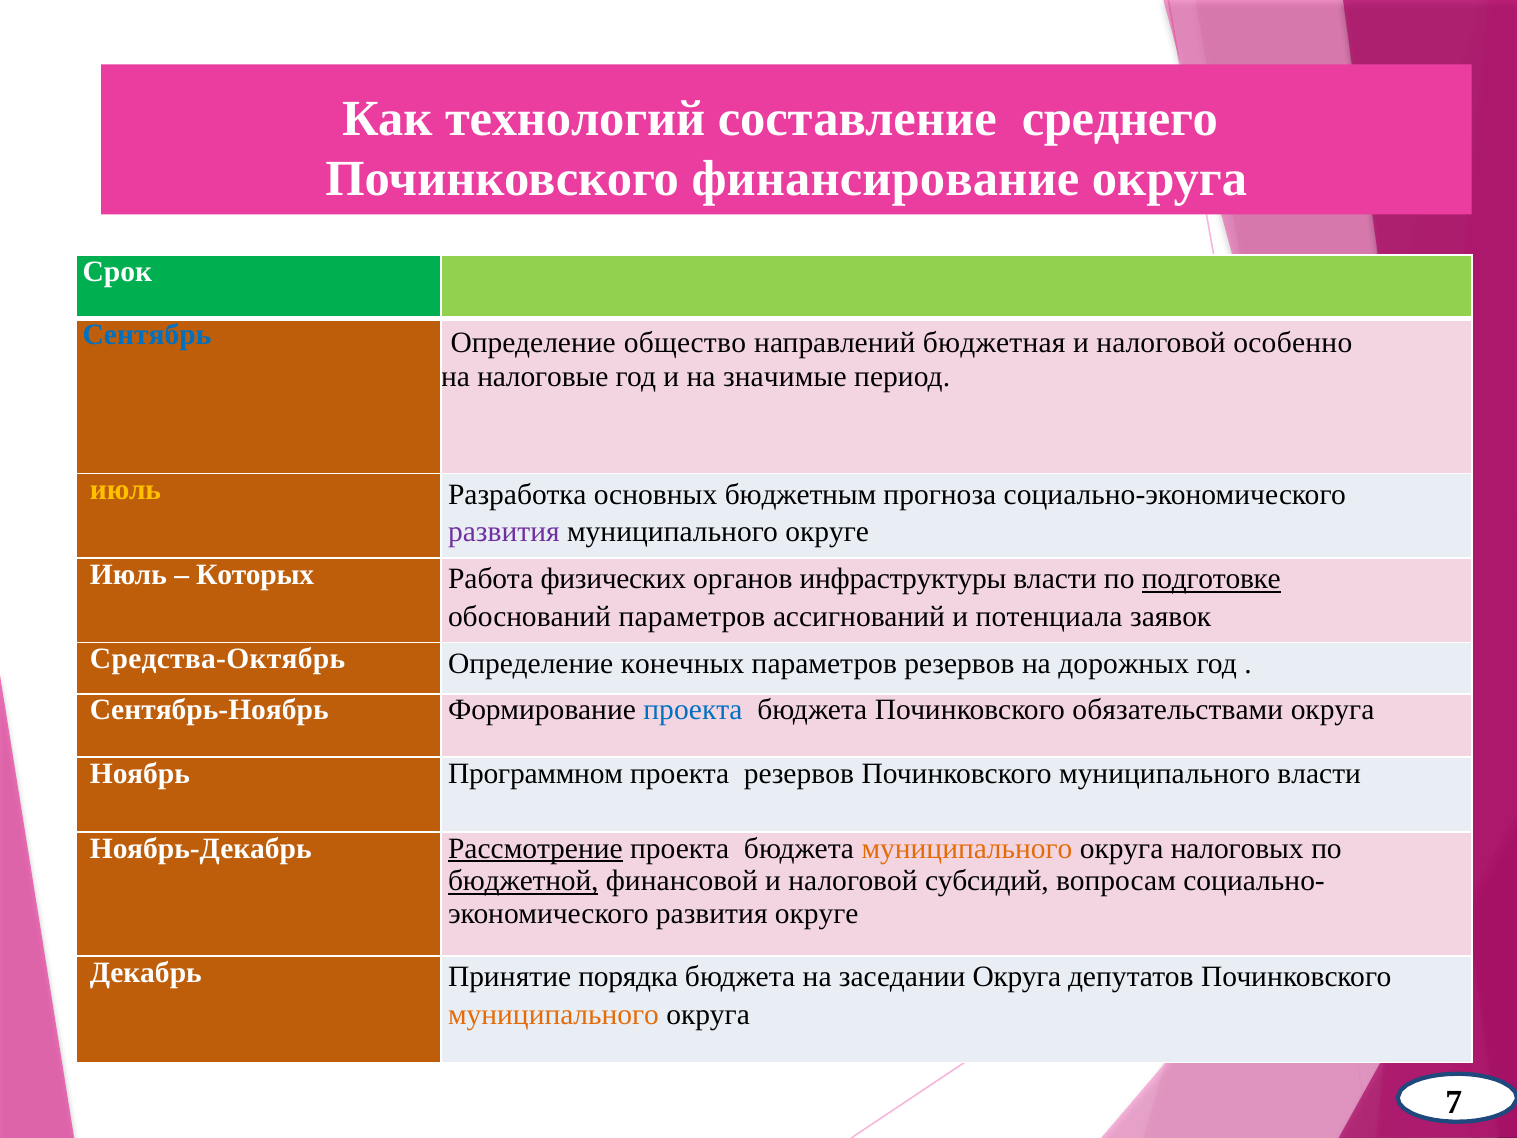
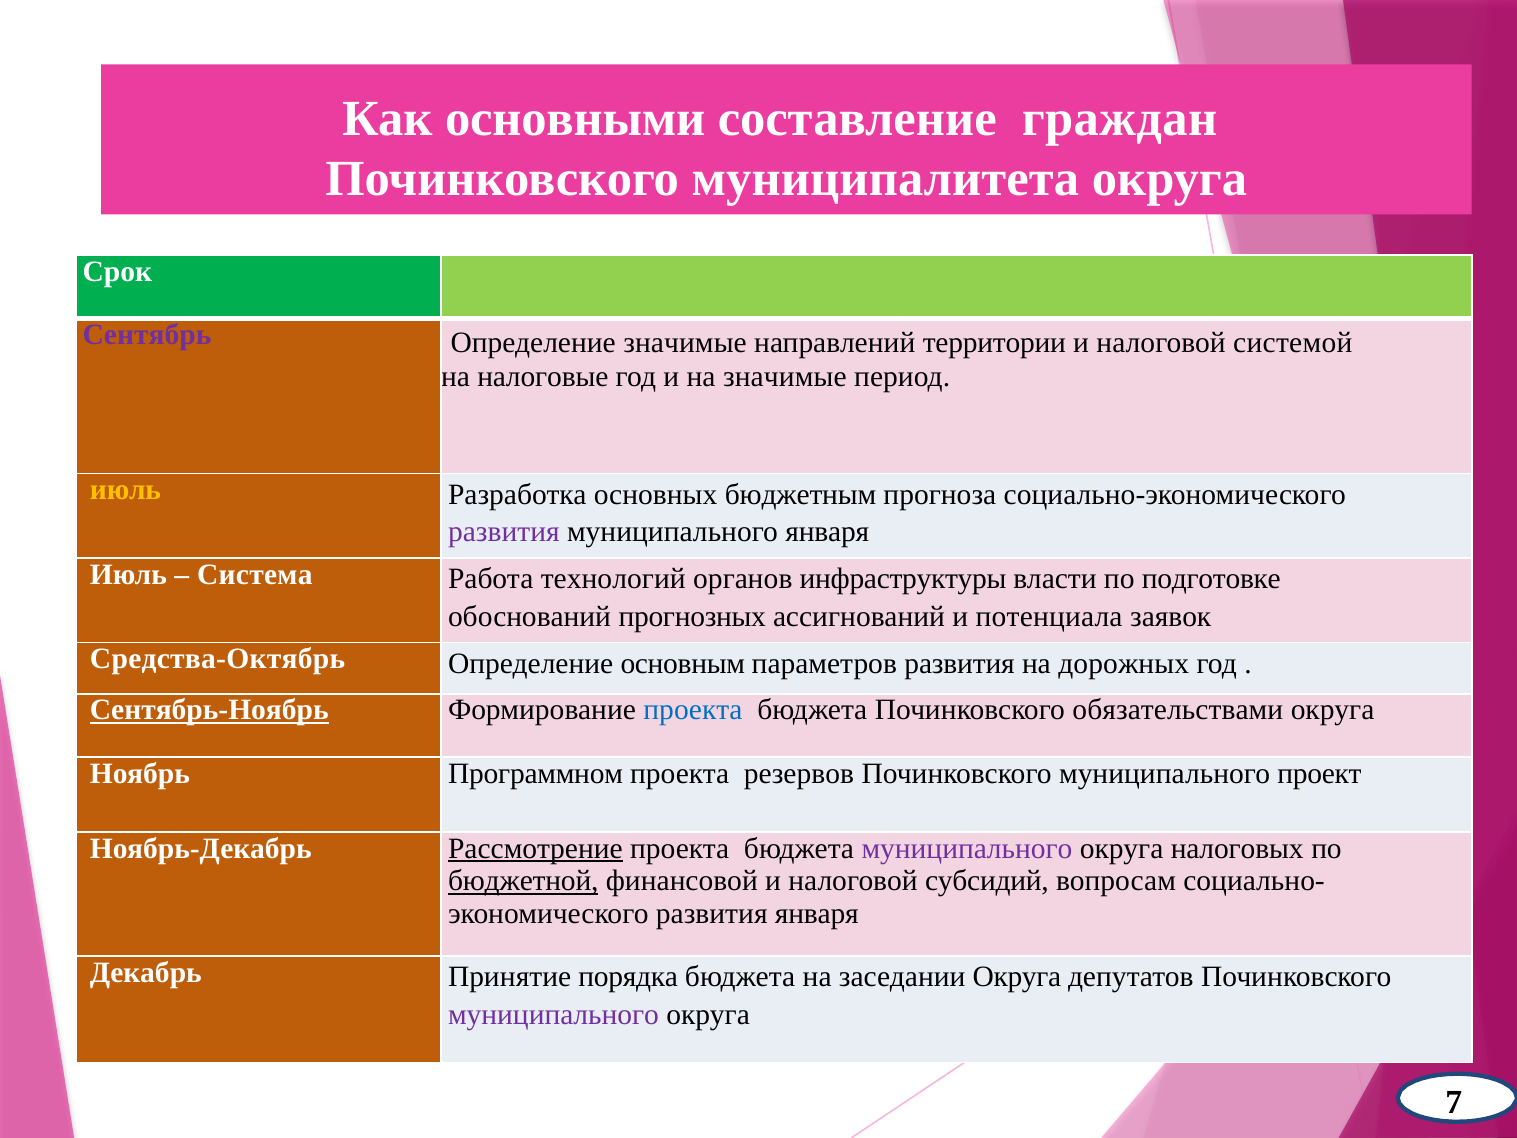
технологий: технологий -> основными
среднего: среднего -> граждан
финансирование: финансирование -> муниципалитета
Сентябрь colour: blue -> purple
Определение общество: общество -> значимые
бюджетная: бюджетная -> территории
особенно: особенно -> системой
муниципального округе: округе -> января
Которых: Которых -> Система
физических: физических -> технологий
подготовке underline: present -> none
обоснований параметров: параметров -> прогнозных
конечных: конечных -> основным
параметров резервов: резервов -> развития
Сентябрь-Ноябрь underline: none -> present
муниципального власти: власти -> проект
муниципального at (967, 848) colour: orange -> purple
развития округе: округе -> января
муниципального at (553, 1014) colour: orange -> purple
